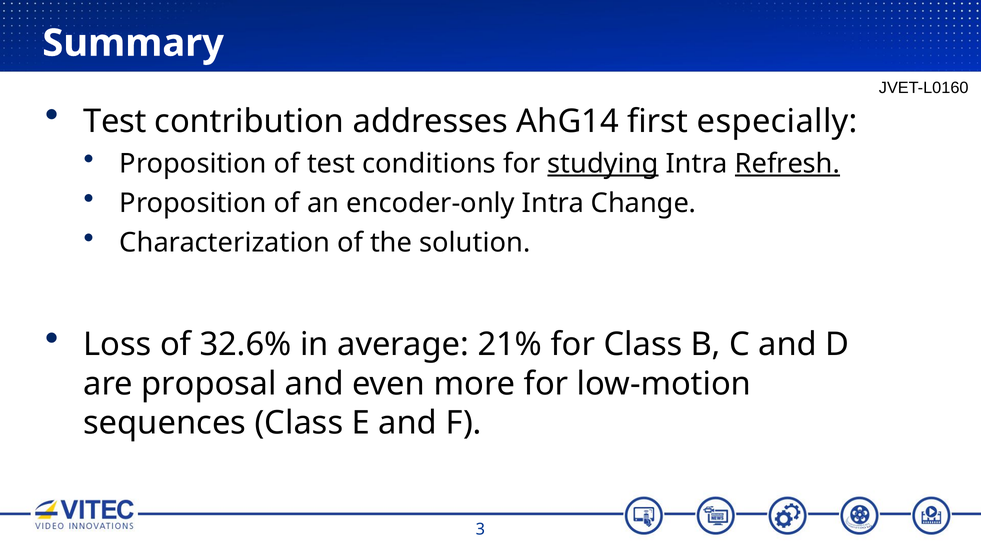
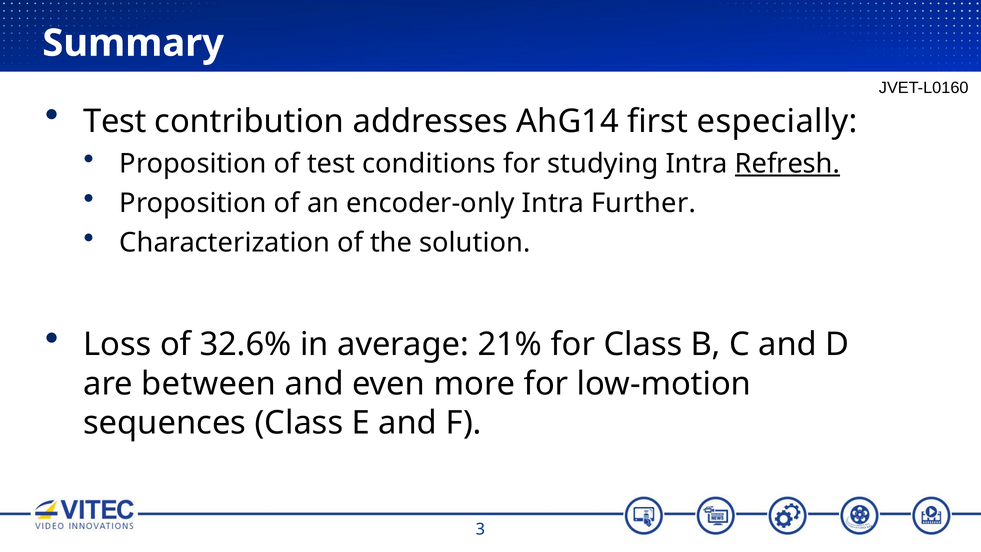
studying underline: present -> none
Change: Change -> Further
proposal: proposal -> between
